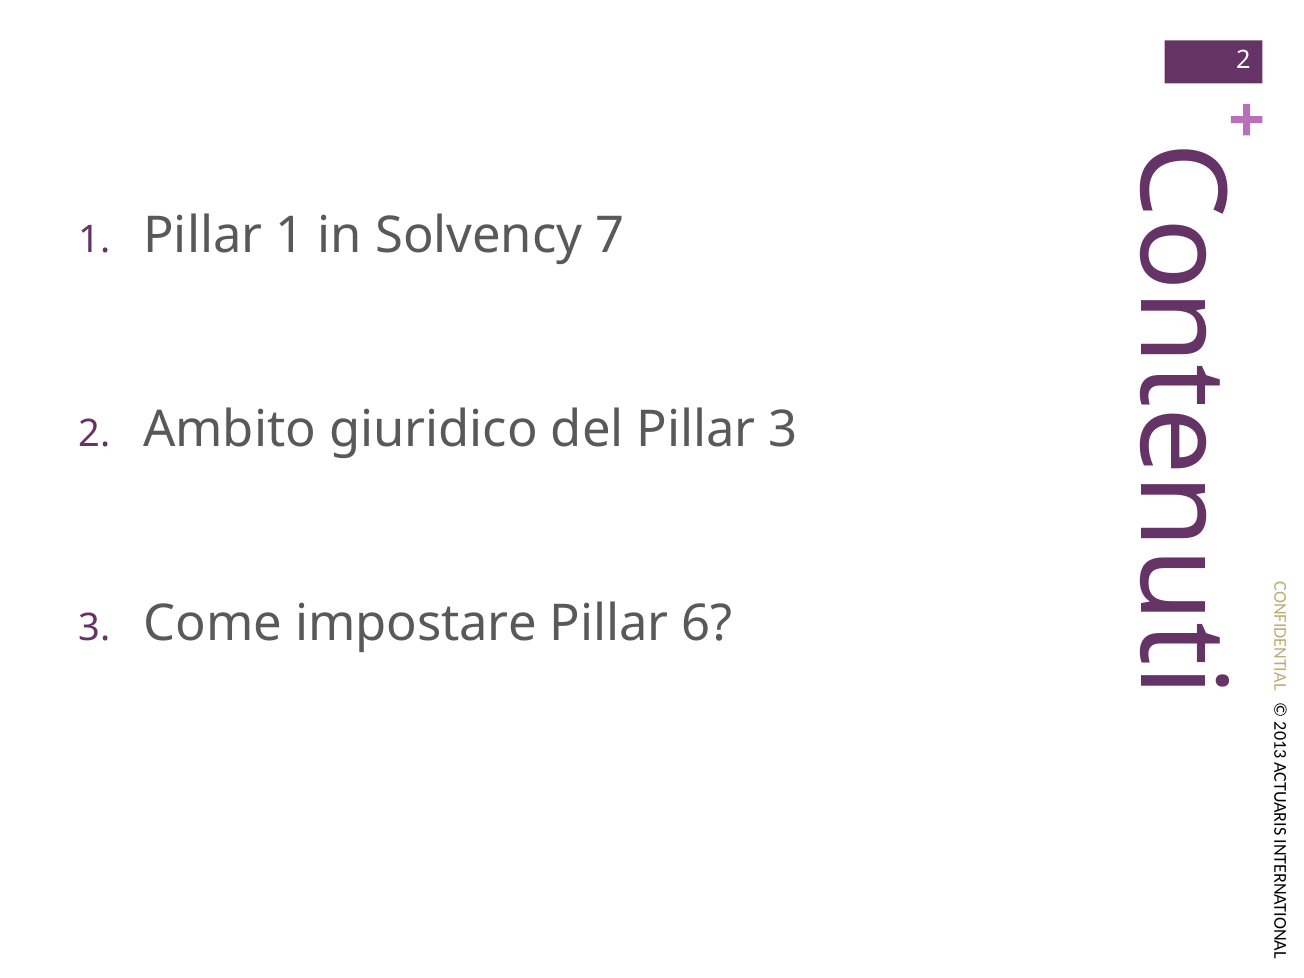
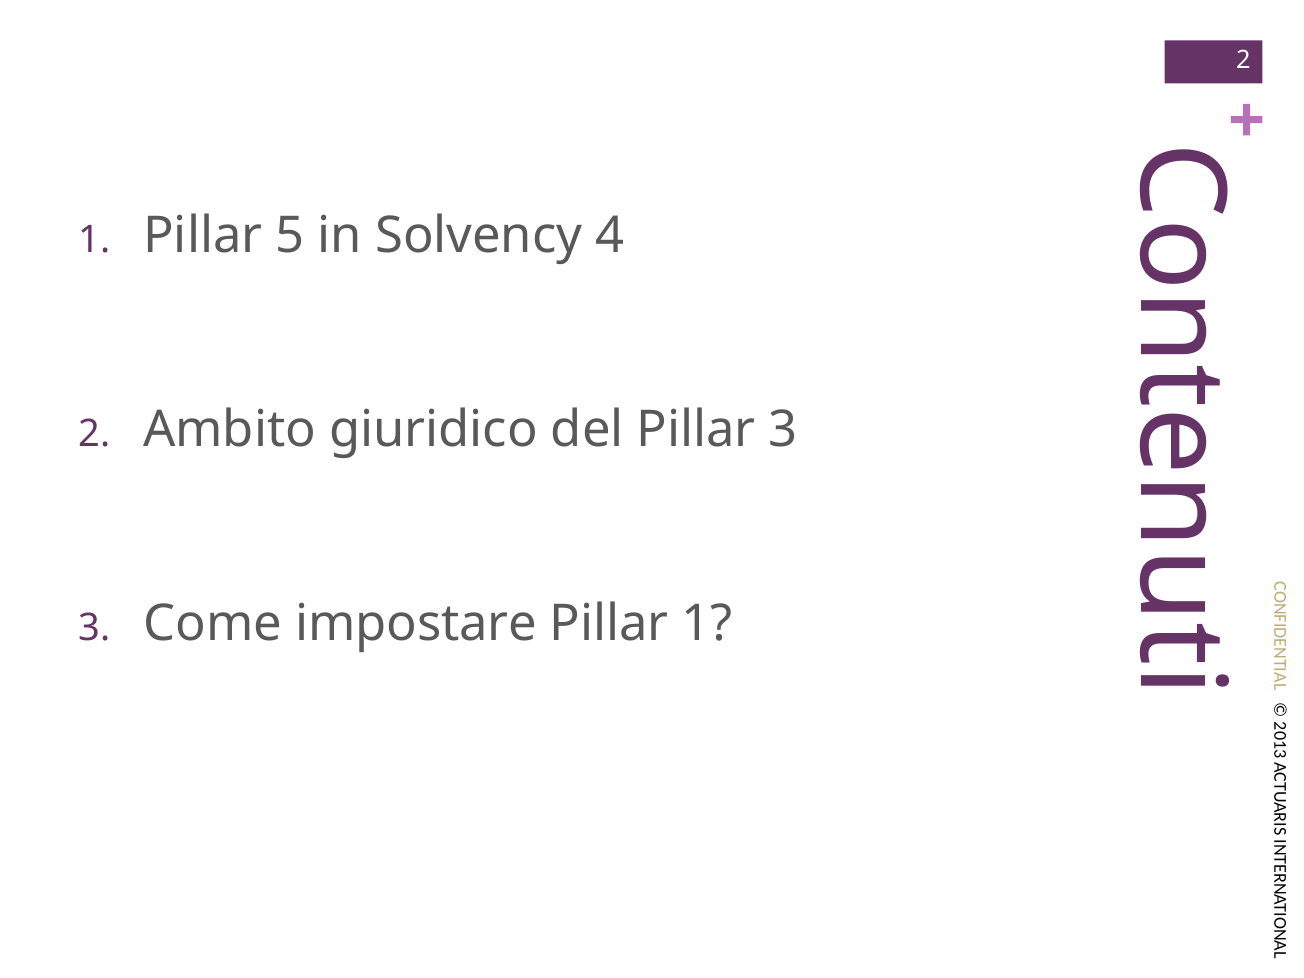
Pillar 1: 1 -> 5
7: 7 -> 4
Pillar 6: 6 -> 1
